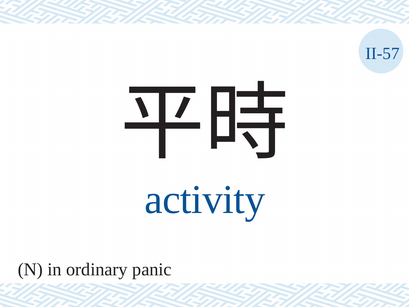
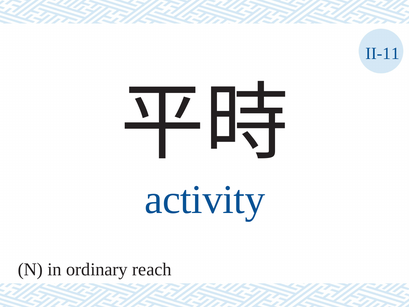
II-57: II-57 -> II-11
panic: panic -> reach
